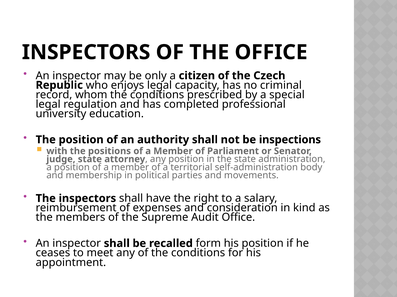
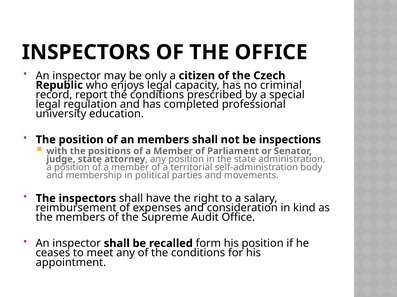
whom: whom -> report
an authority: authority -> members
